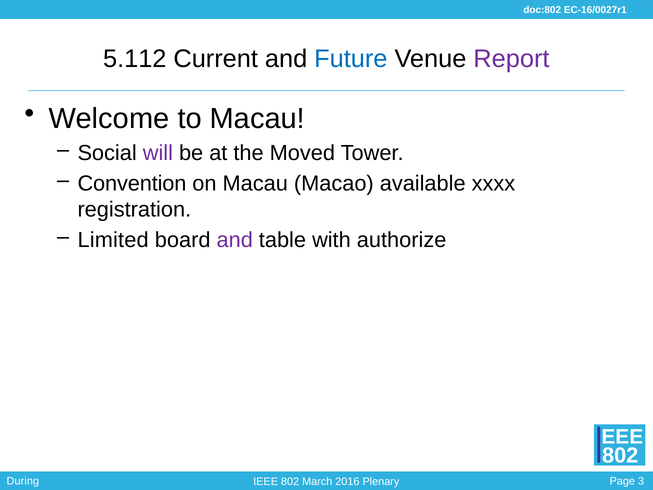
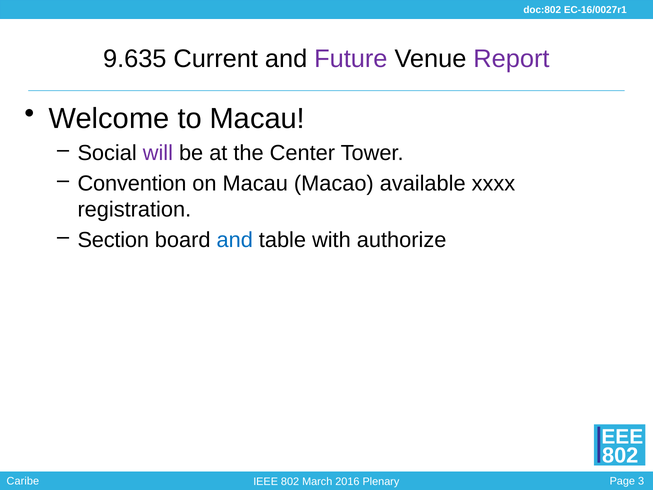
5.112: 5.112 -> 9.635
Future colour: blue -> purple
Moved: Moved -> Center
Limited: Limited -> Section
and at (235, 240) colour: purple -> blue
During: During -> Caribe
